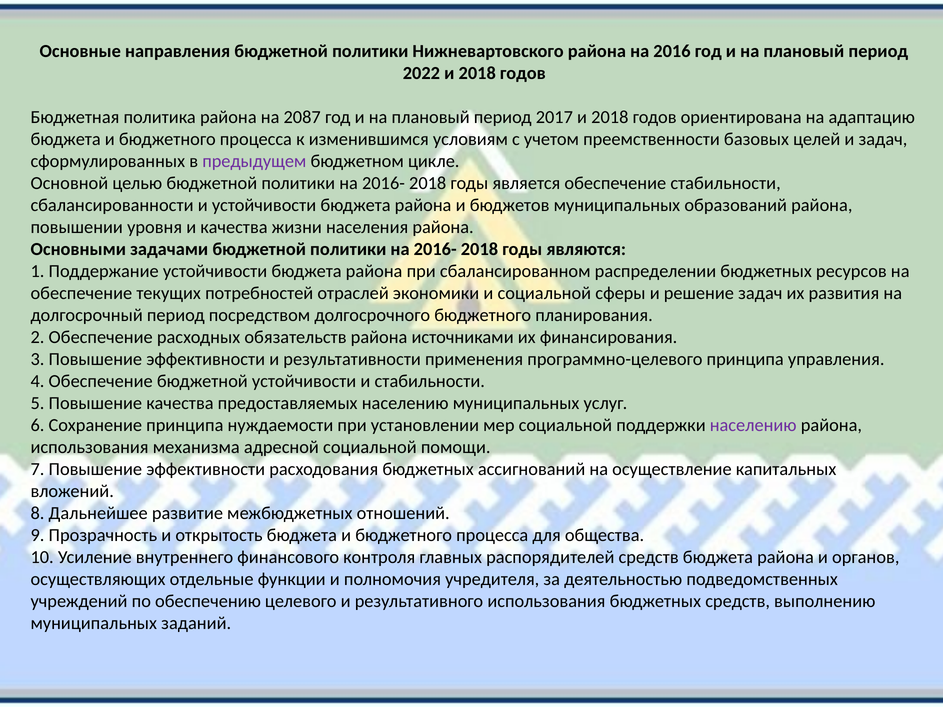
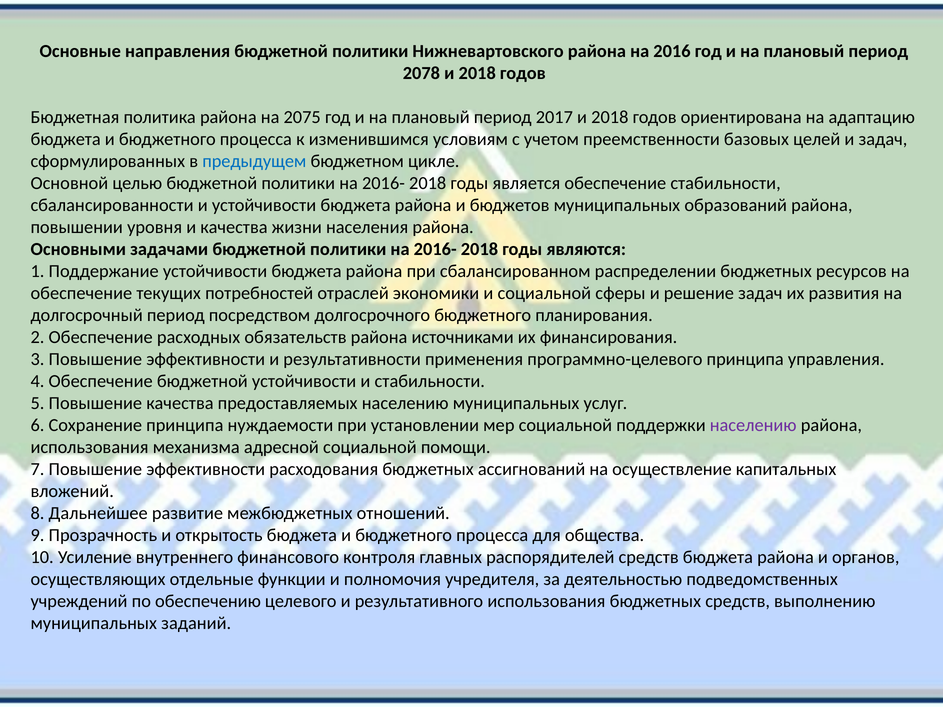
2022: 2022 -> 2078
2087: 2087 -> 2075
предыдущем colour: purple -> blue
